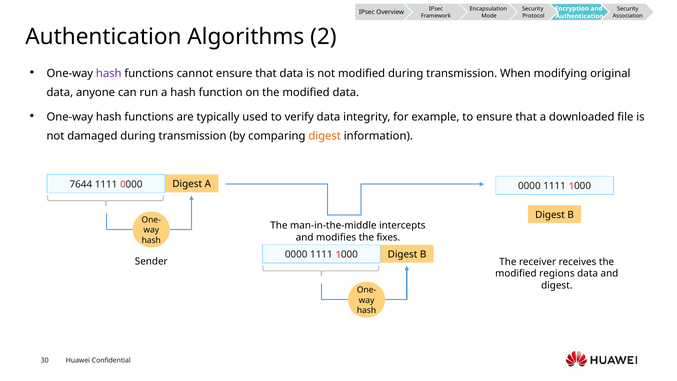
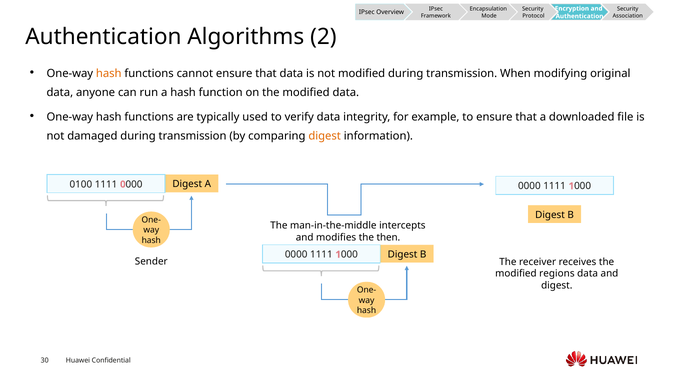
hash at (109, 74) colour: purple -> orange
7644: 7644 -> 0100
fixes: fixes -> then
